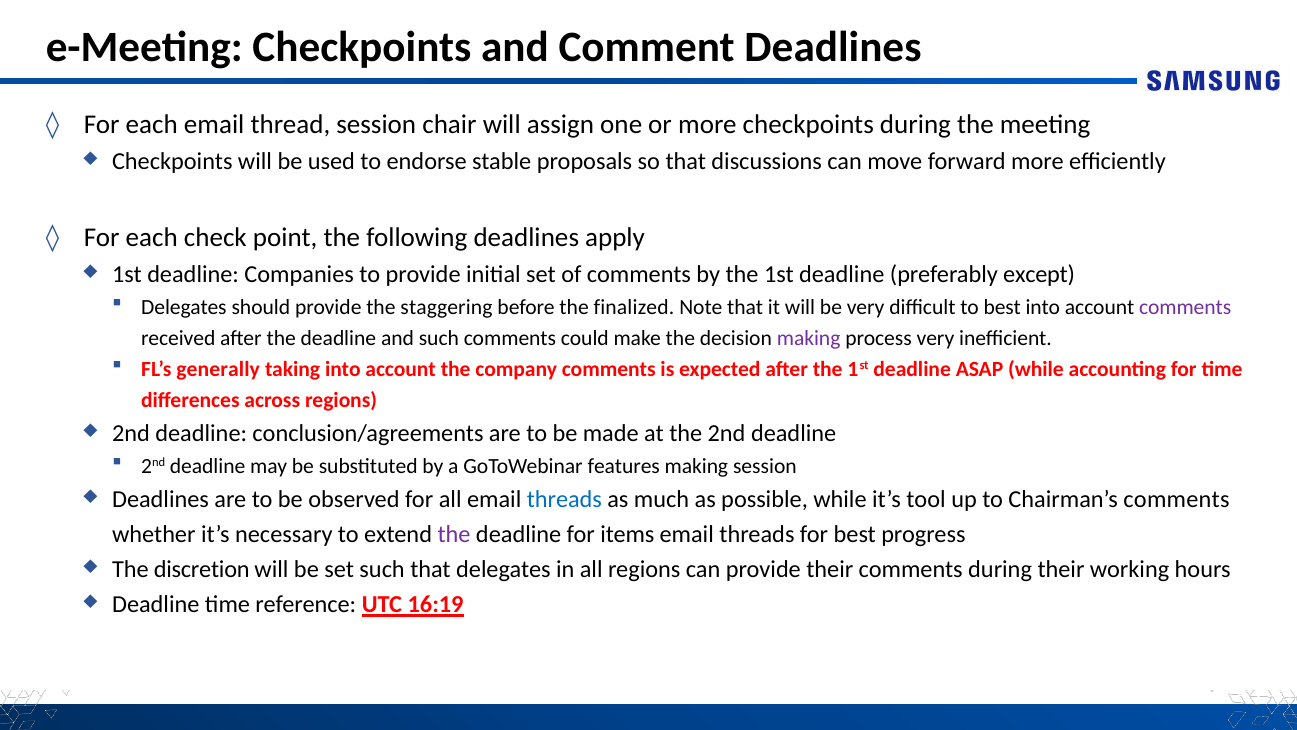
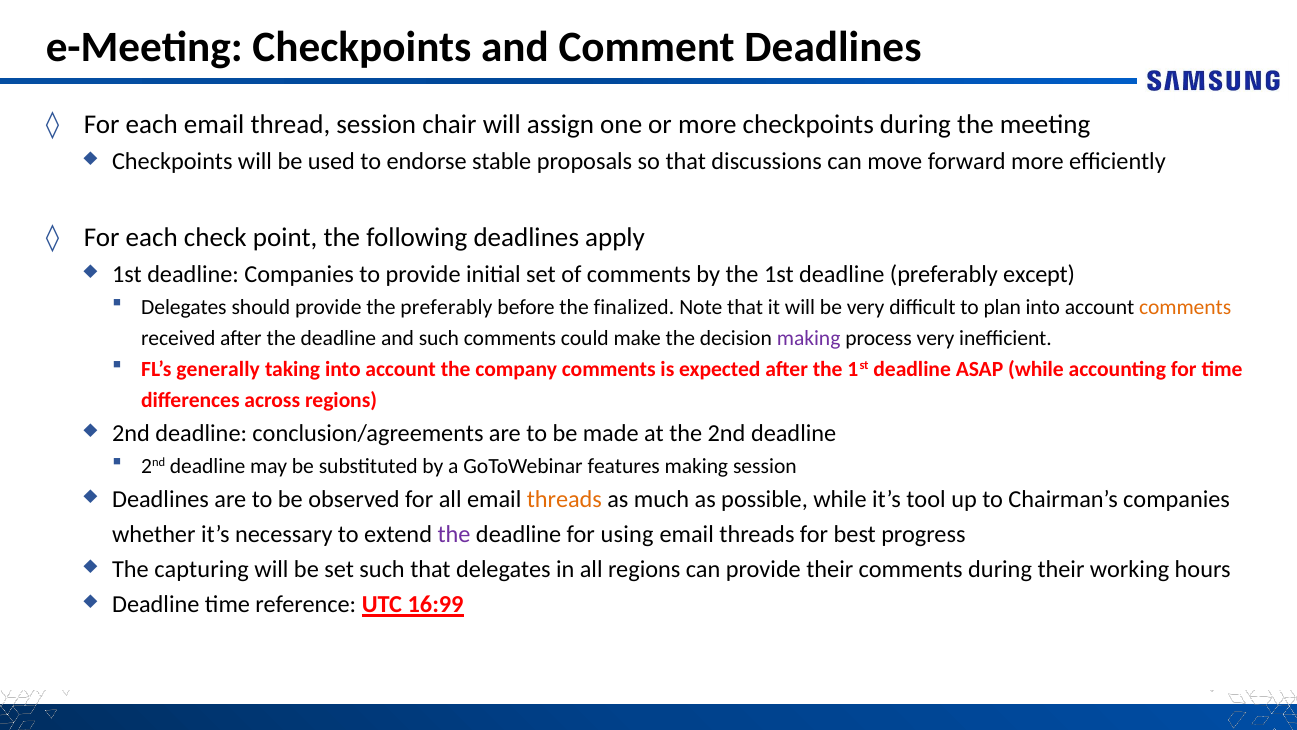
the staggering: staggering -> preferably
to best: best -> plan
comments at (1185, 307) colour: purple -> orange
threads at (564, 500) colour: blue -> orange
Chairman’s comments: comments -> companies
items: items -> using
discretion: discretion -> capturing
16:19: 16:19 -> 16:99
